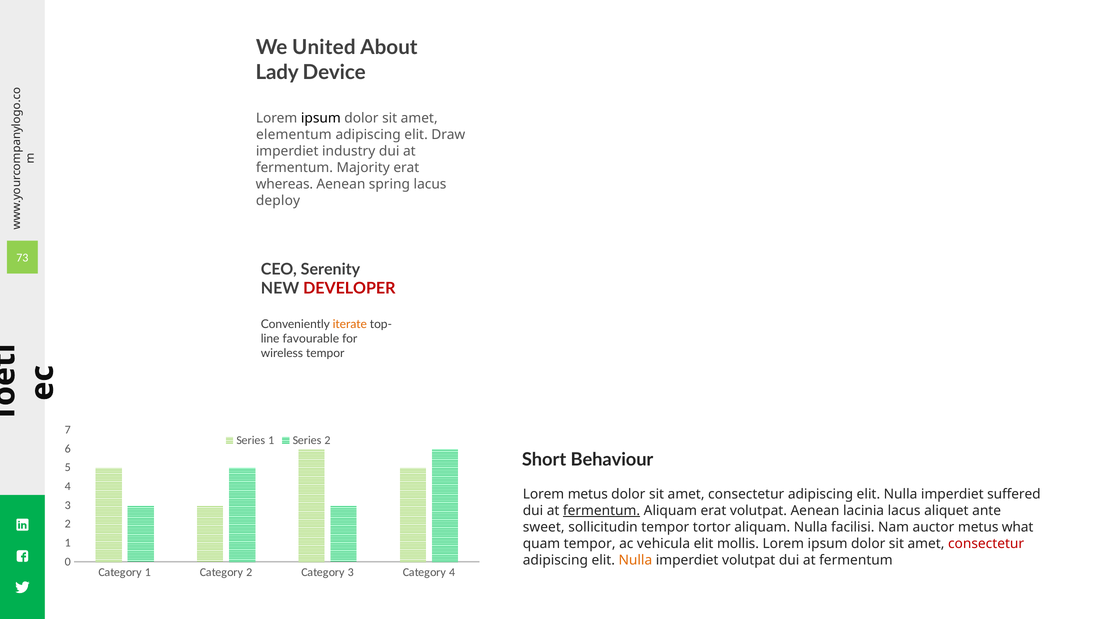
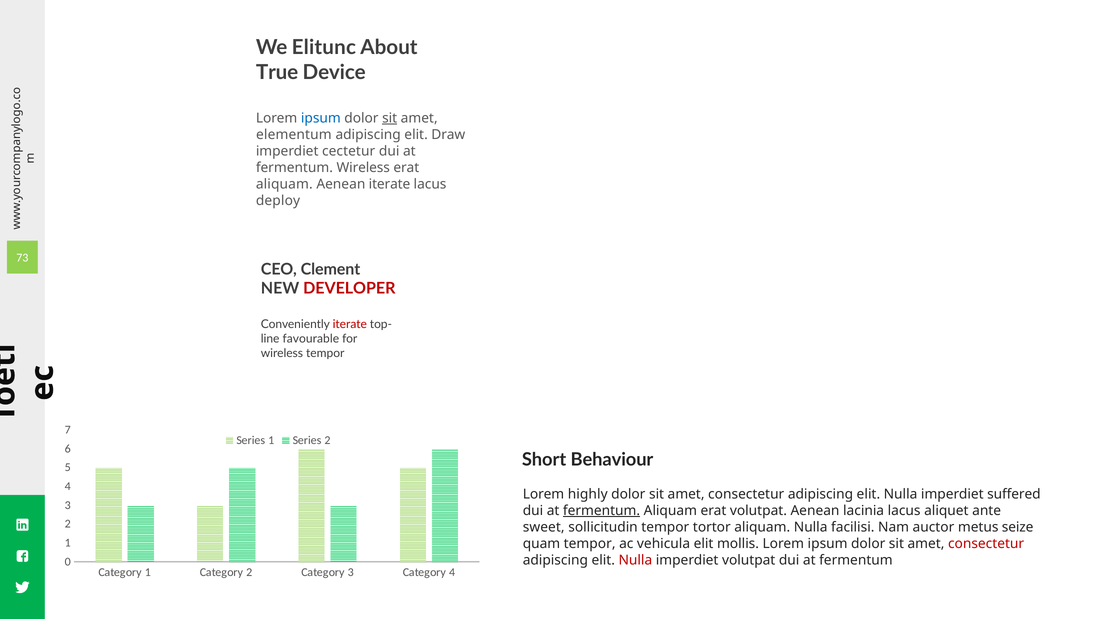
United: United -> Elitunc
Lady: Lady -> True
ipsum at (321, 118) colour: black -> blue
sit at (390, 118) underline: none -> present
industry: industry -> cectetur
fermentum Majority: Majority -> Wireless
whereas at (284, 184): whereas -> aliquam
Aenean spring: spring -> iterate
Serenity: Serenity -> Clement
iterate at (350, 324) colour: orange -> red
Lorem metus: metus -> highly
what: what -> seize
Nulla at (635, 560) colour: orange -> red
